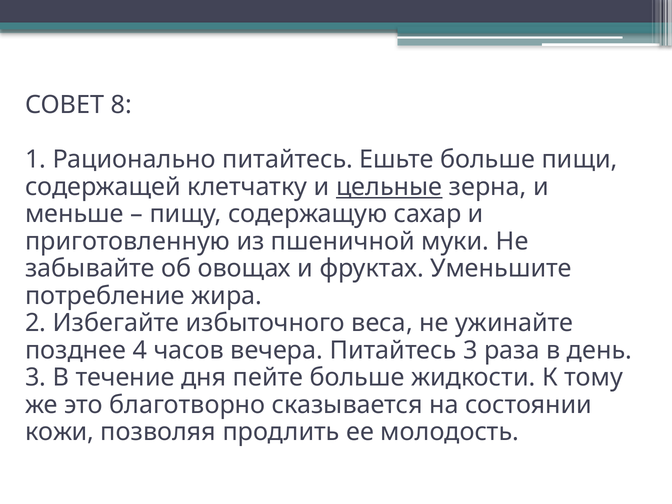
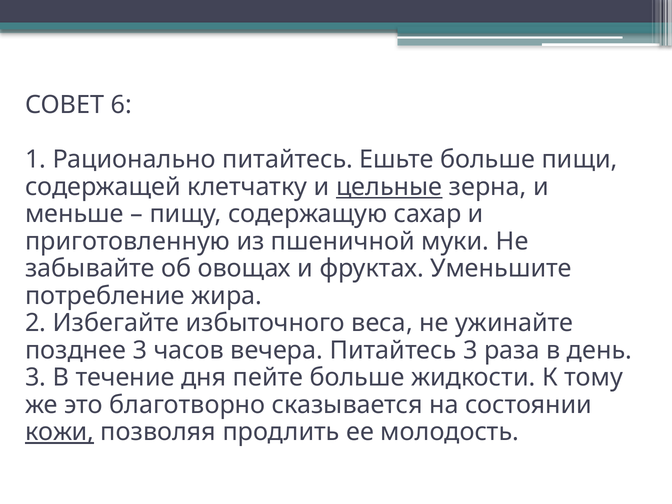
8: 8 -> 6
позднее 4: 4 -> 3
кожи underline: none -> present
